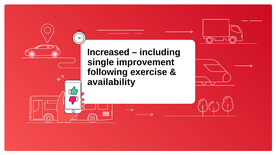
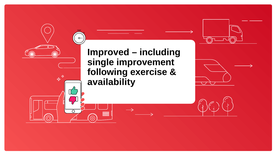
Increased: Increased -> Improved
